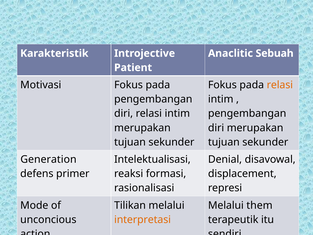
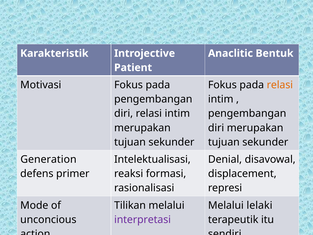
Sebuah: Sebuah -> Bentuk
them: them -> lelaki
interpretasi colour: orange -> purple
